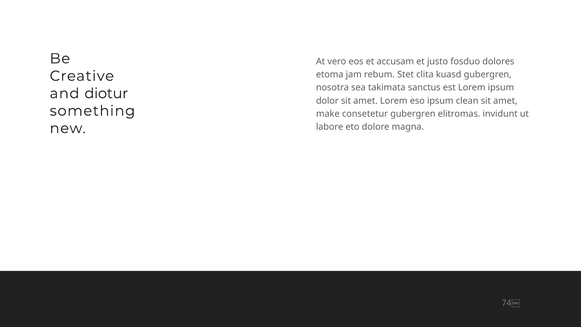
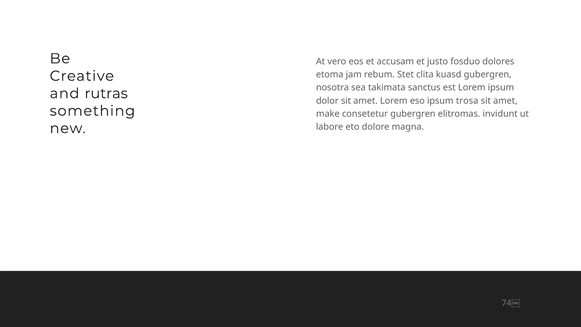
diotur: diotur -> rutras
clean: clean -> trosa
